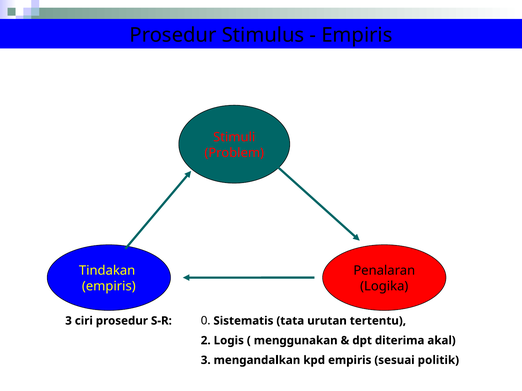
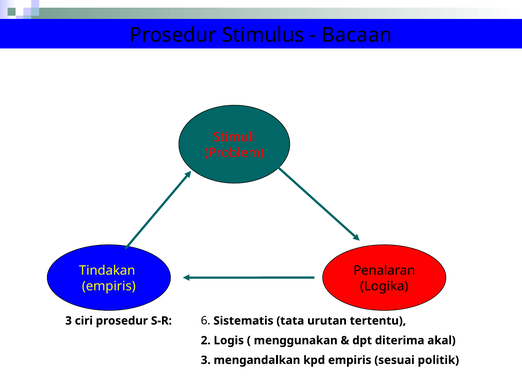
Empiris at (357, 35): Empiris -> Bacaan
0: 0 -> 6
